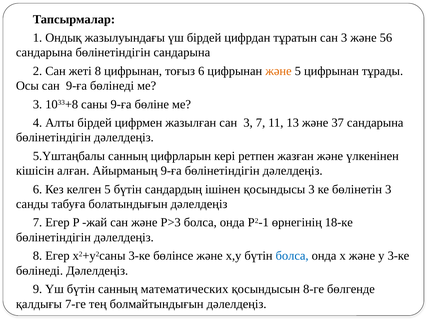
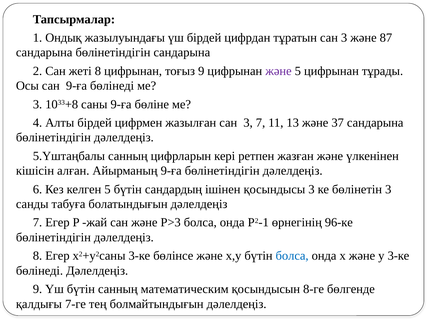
56: 56 -> 87
тоғыз 6: 6 -> 9
және at (278, 71) colour: orange -> purple
18-ке: 18-ке -> 96-ке
математических: математических -> математическим
